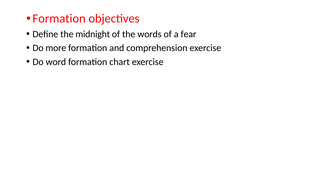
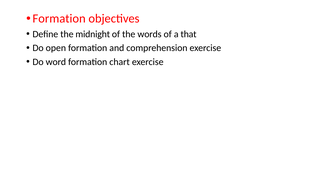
fear: fear -> that
more: more -> open
